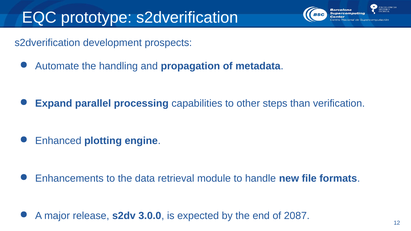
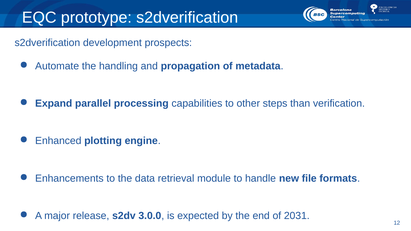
2087: 2087 -> 2031
